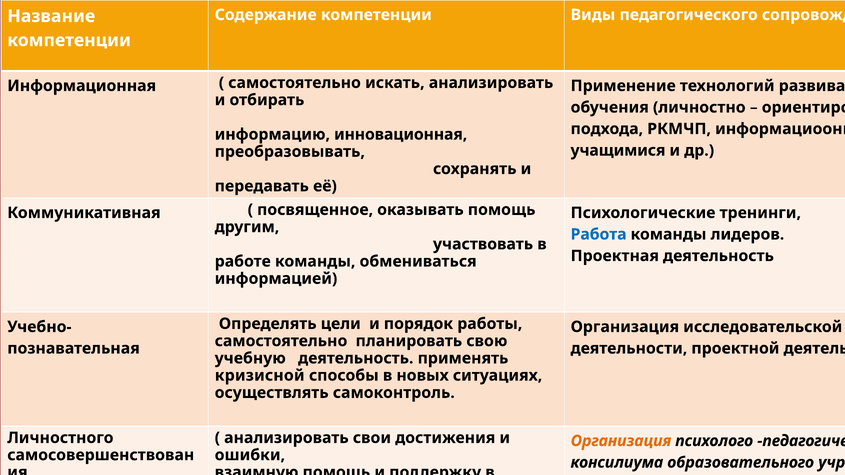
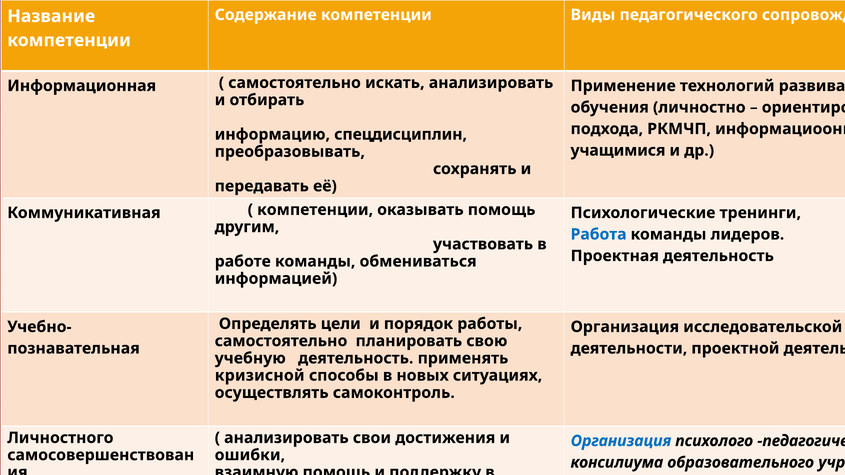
инновационная: инновационная -> спецдисциплин
посвященное at (315, 210): посвященное -> компетенции
Организация at (621, 441) colour: orange -> blue
